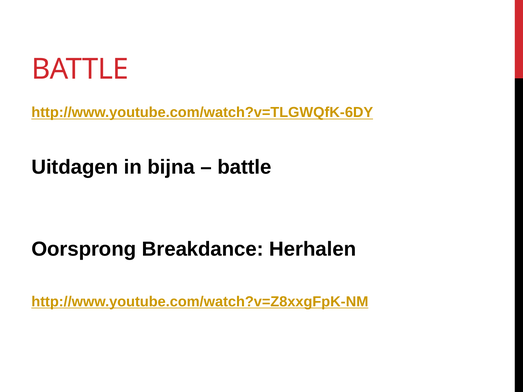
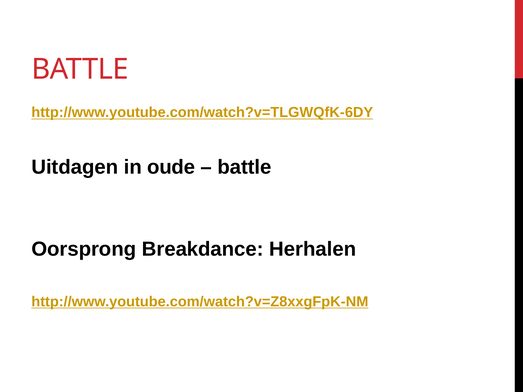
bijna: bijna -> oude
